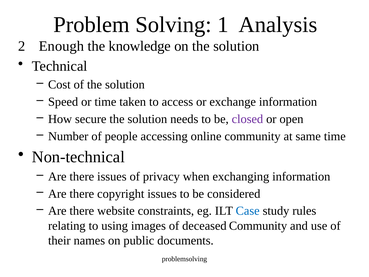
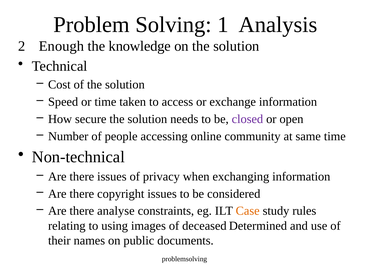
website: website -> analyse
Case colour: blue -> orange
deceased Community: Community -> Determined
